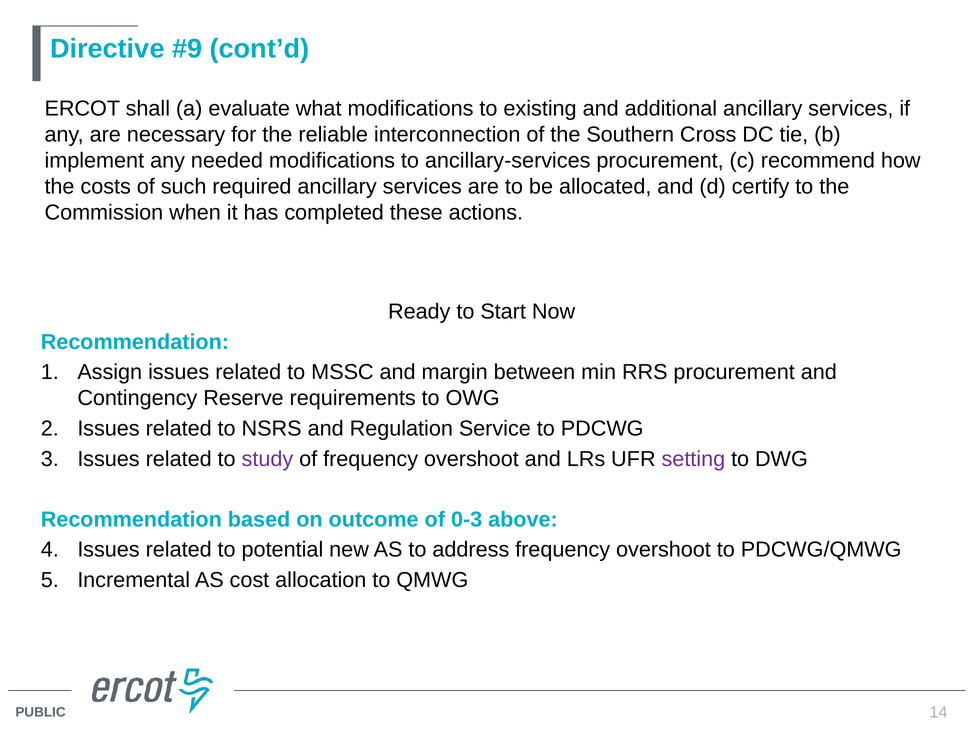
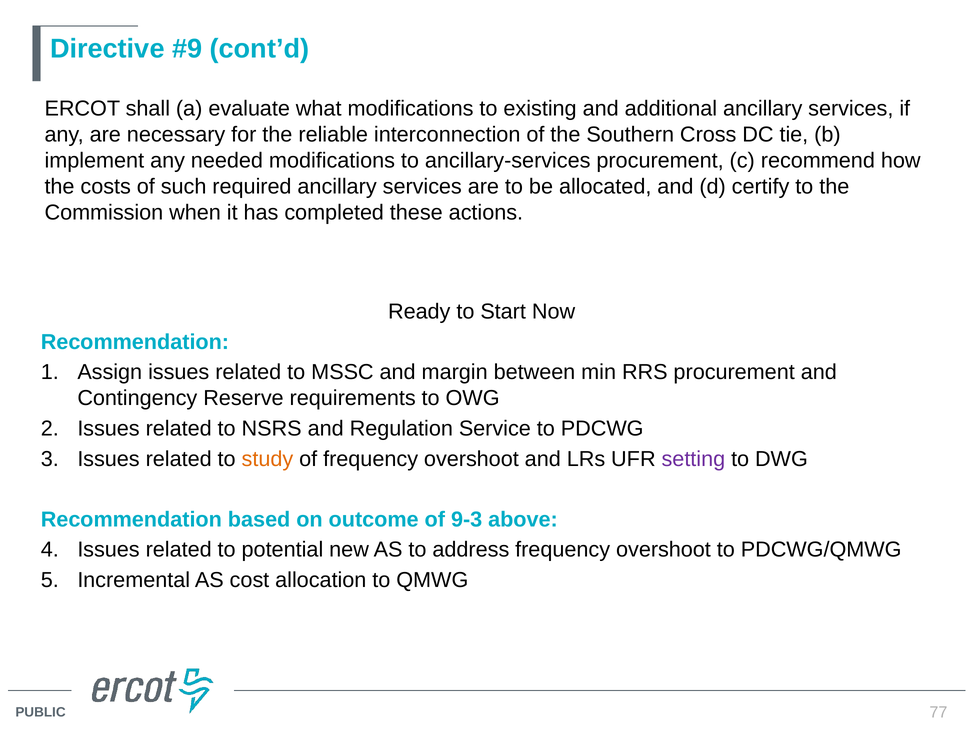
study colour: purple -> orange
0-3: 0-3 -> 9-3
14: 14 -> 77
